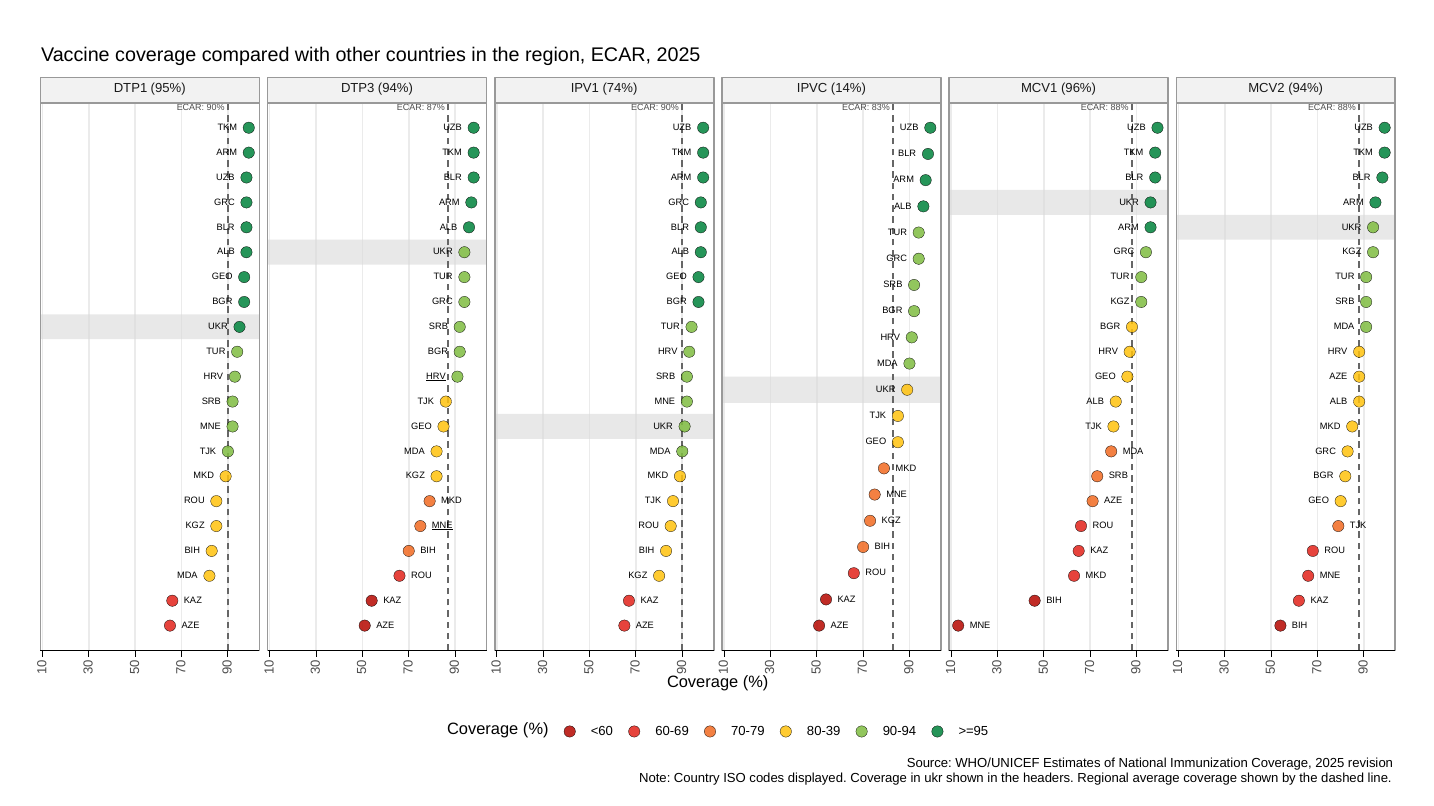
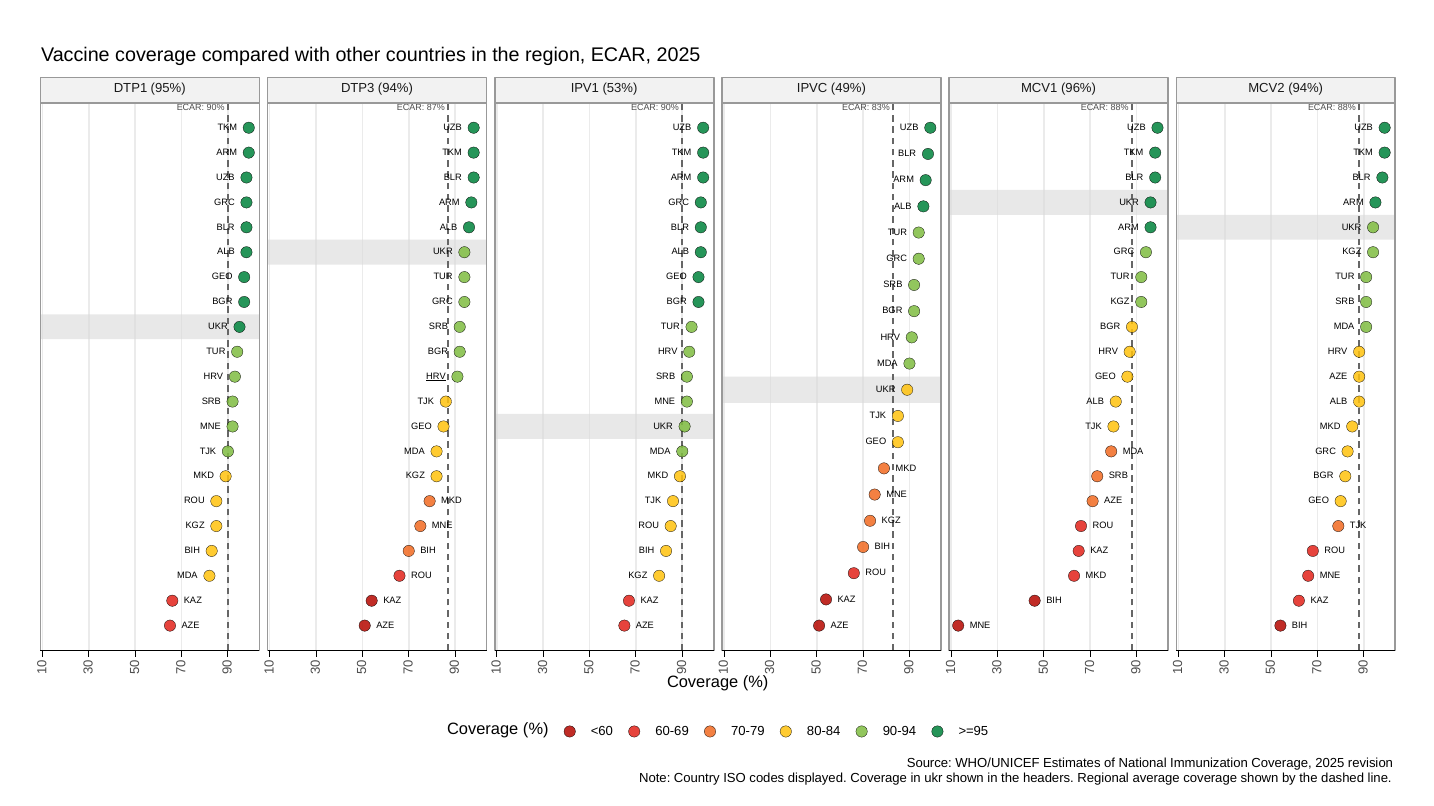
74%: 74% -> 53%
14%: 14% -> 49%
MNE at (442, 526) underline: present -> none
80-39: 80-39 -> 80-84
